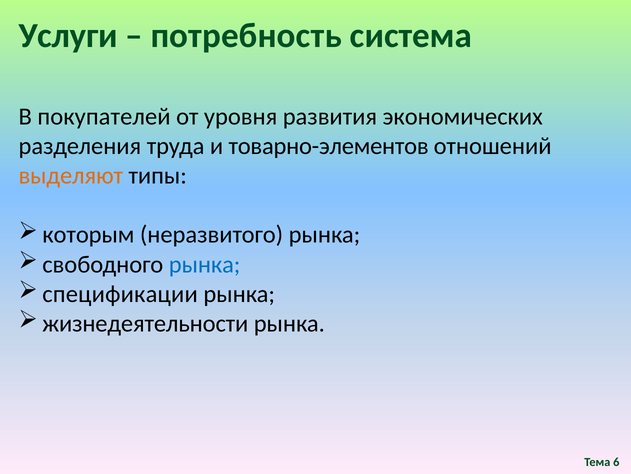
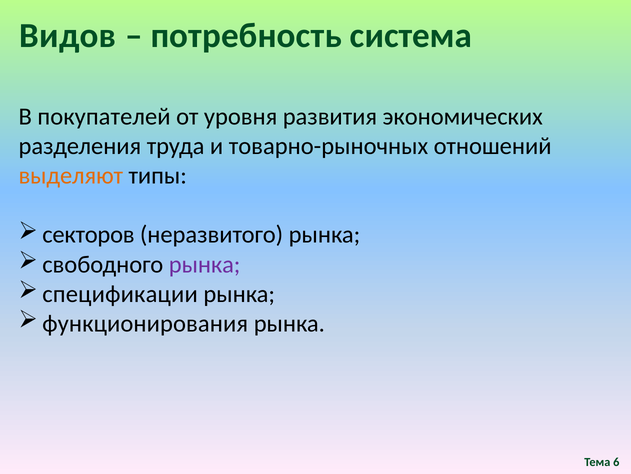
Услуги: Услуги -> Видов
товарно-элементов: товарно-элементов -> товарно-рыночных
которым: которым -> секторов
рынка at (205, 264) colour: blue -> purple
жизнедеятельности: жизнедеятельности -> функционирования
